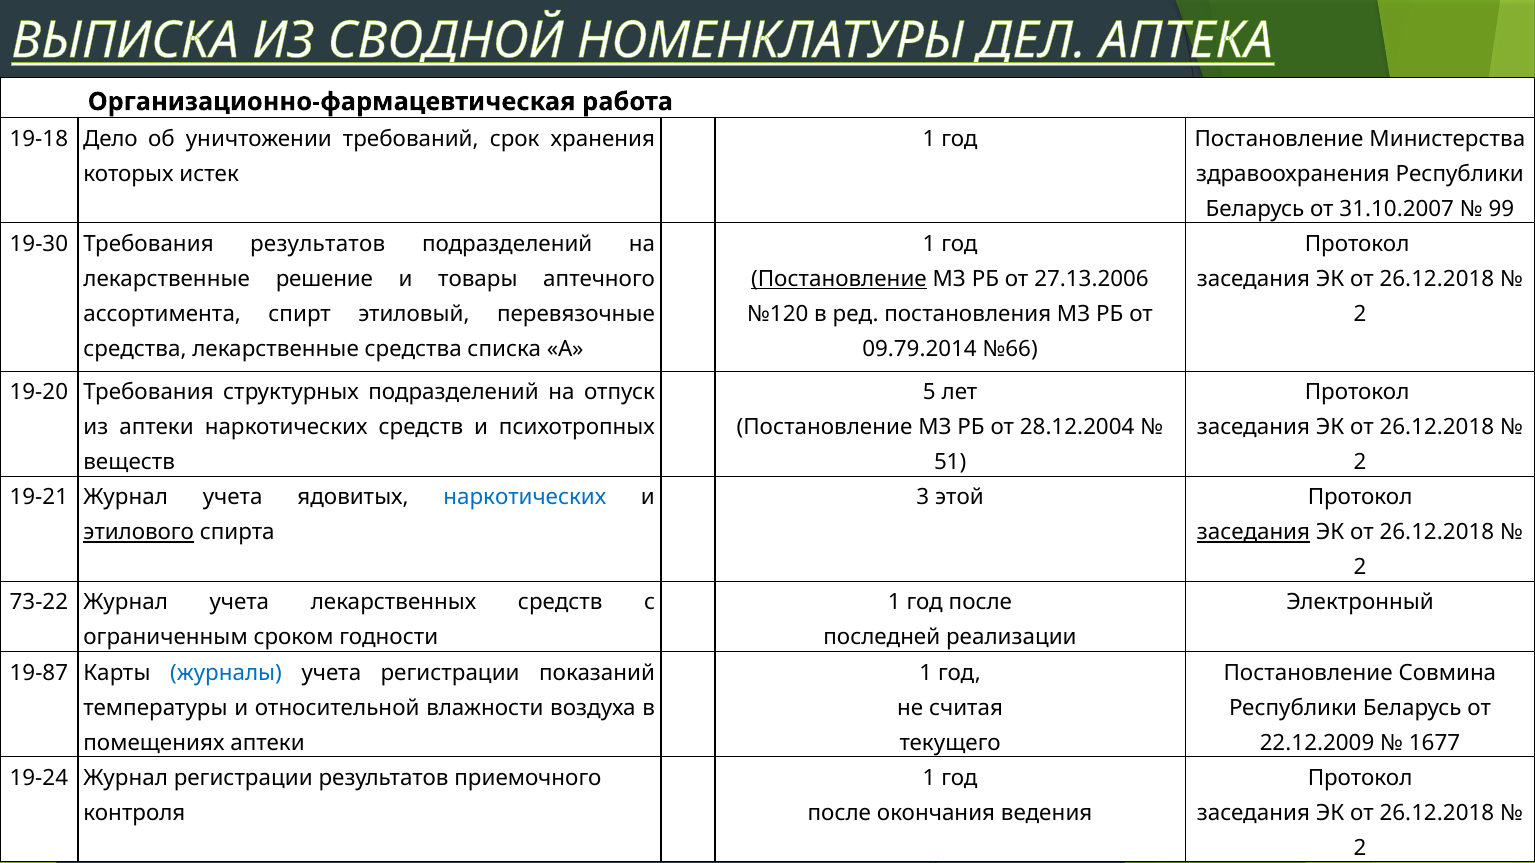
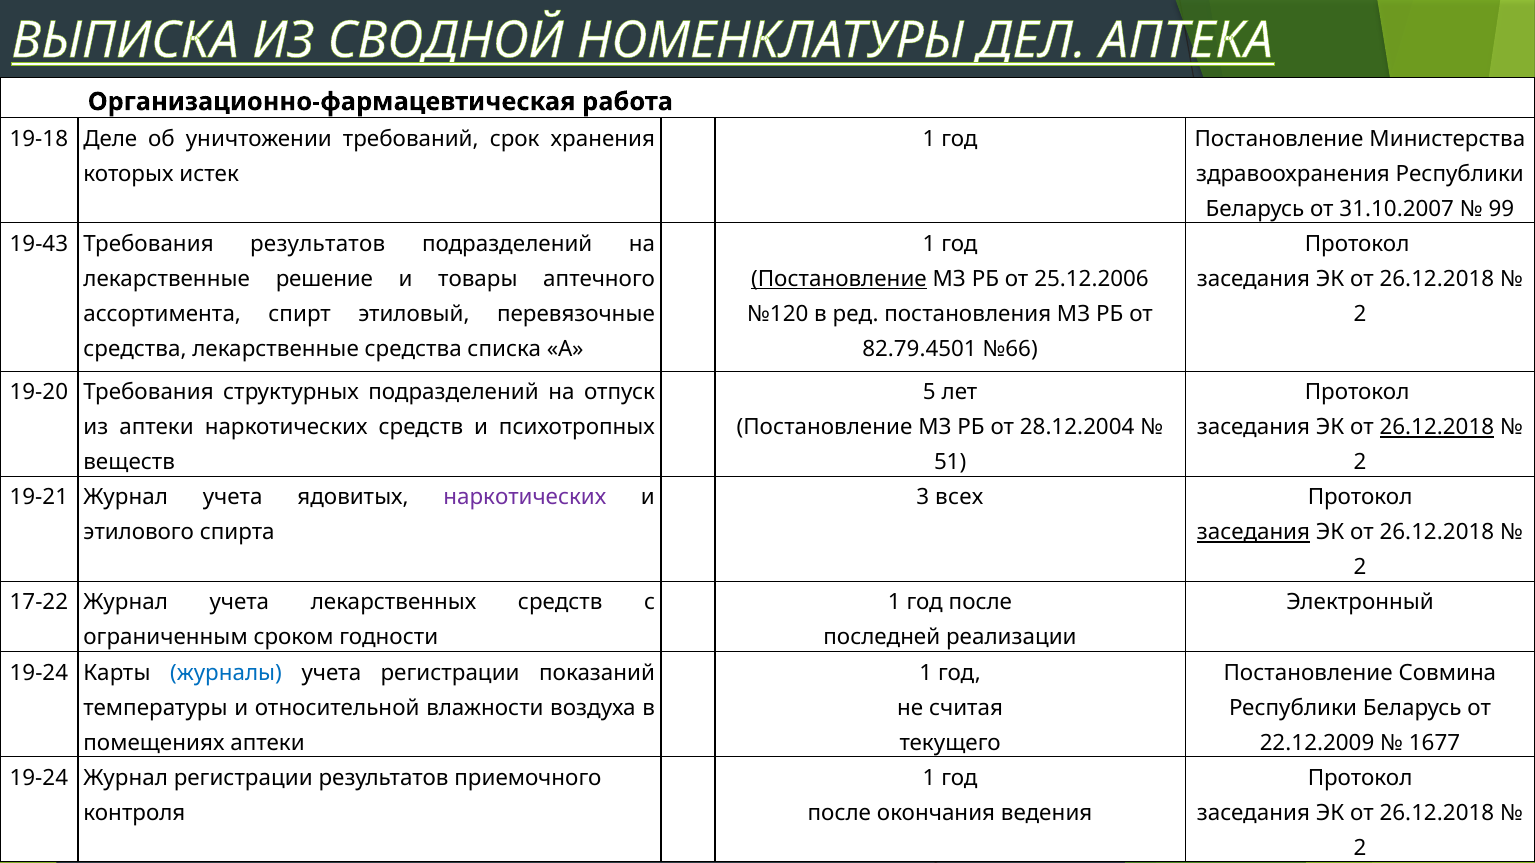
Дело: Дело -> Деле
19-30: 19-30 -> 19-43
27.13.2006: 27.13.2006 -> 25.12.2006
09.79.2014: 09.79.2014 -> 82.79.4501
26.12.2018 at (1437, 428) underline: none -> present
наркотических at (525, 498) colour: blue -> purple
этой: этой -> всех
этилового underline: present -> none
73-22: 73-22 -> 17-22
19-87 at (39, 673): 19-87 -> 19-24
